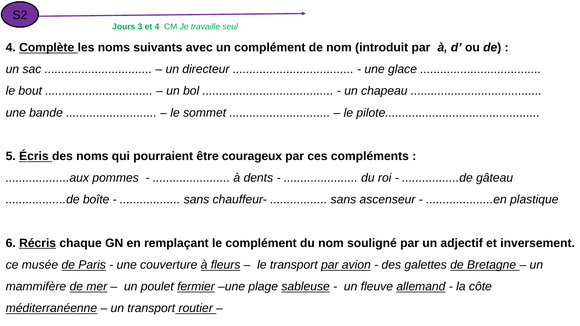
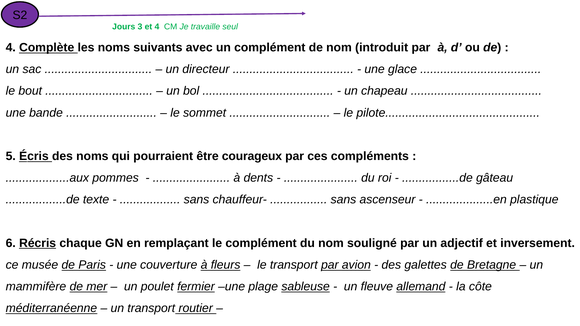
boîte: boîte -> texte
